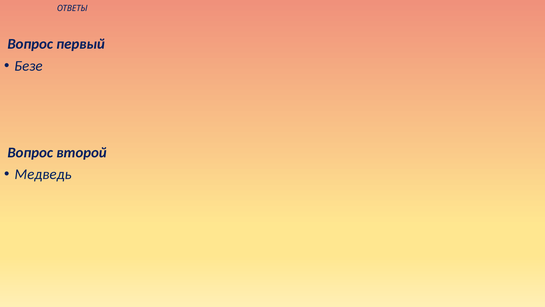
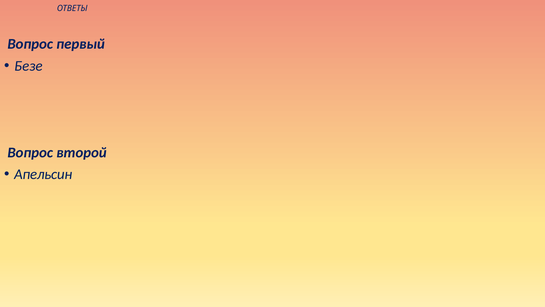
Медведь: Медведь -> Апельсин
